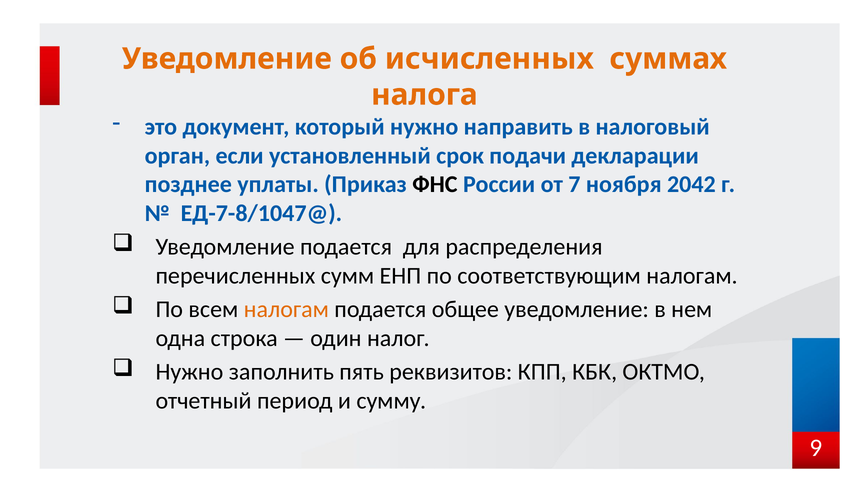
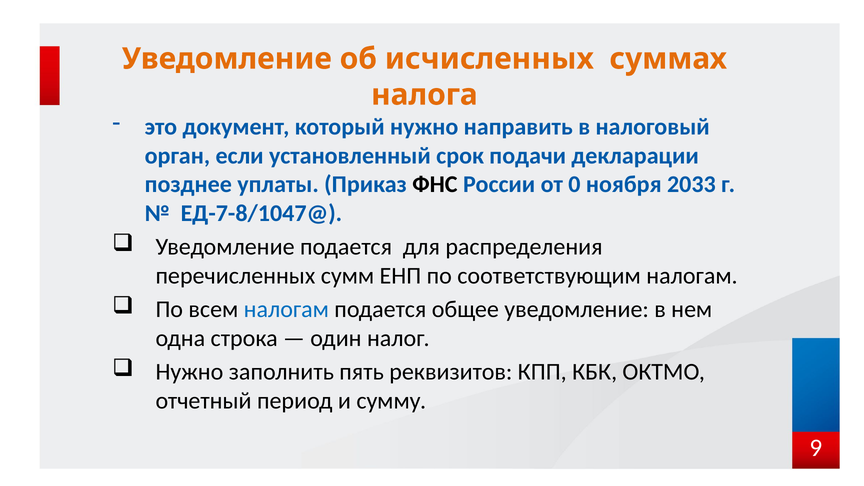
7: 7 -> 0
2042: 2042 -> 2033
налогам at (286, 310) colour: orange -> blue
